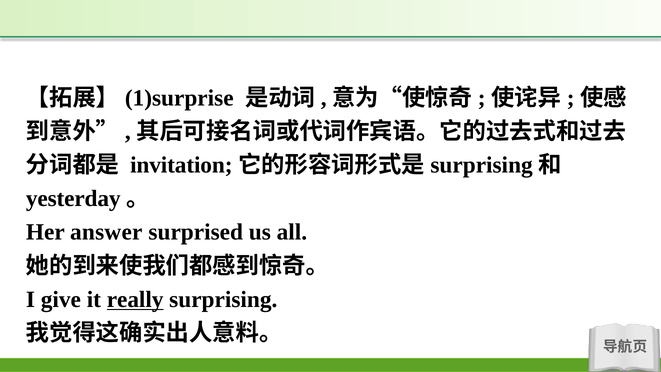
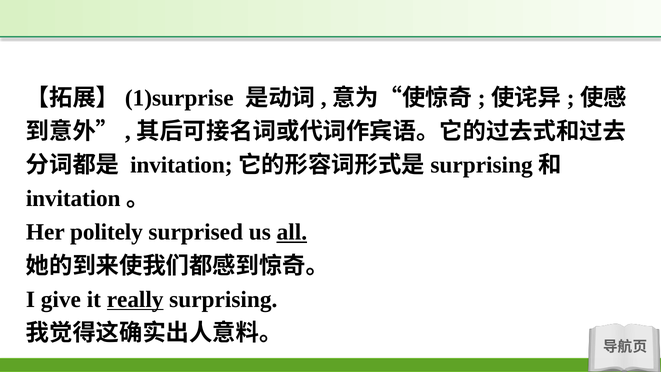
yesterday at (73, 199): yesterday -> invitation
answer: answer -> politely
all underline: none -> present
